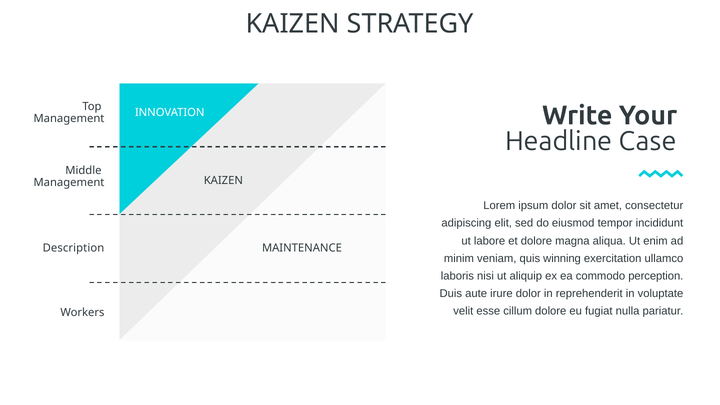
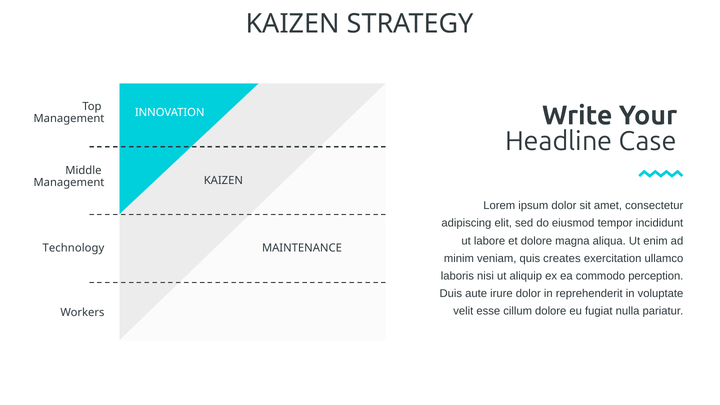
Description: Description -> Technology
winning: winning -> creates
